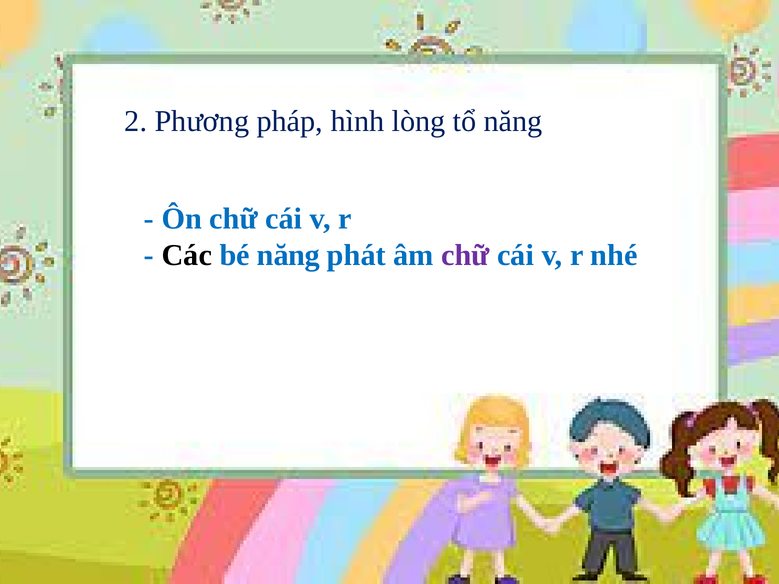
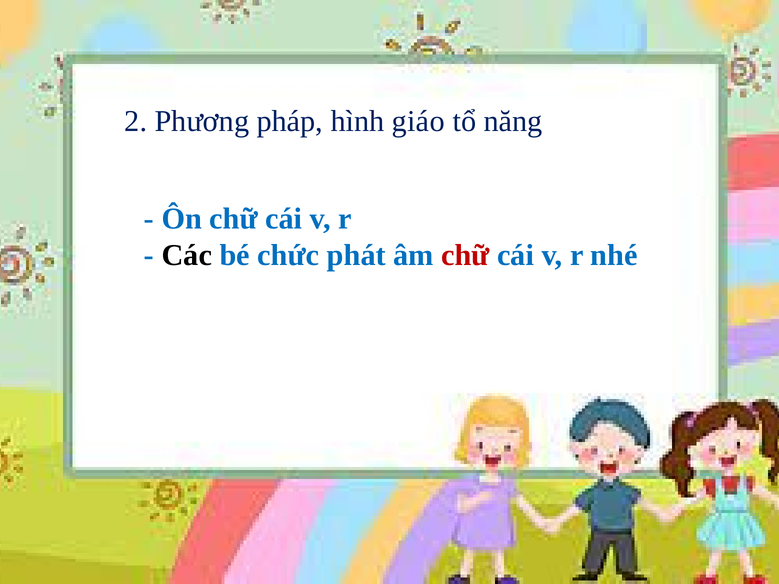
lòng: lòng -> giáo
bé năng: năng -> chức
chữ at (465, 255) colour: purple -> red
